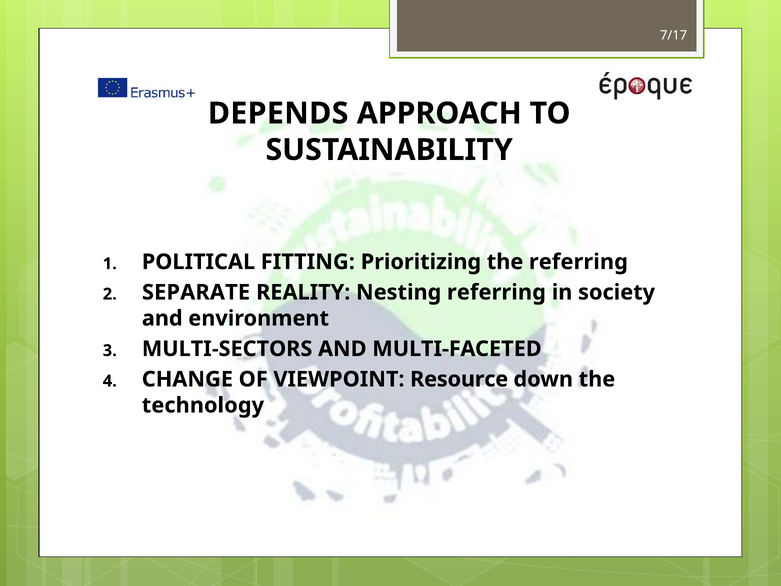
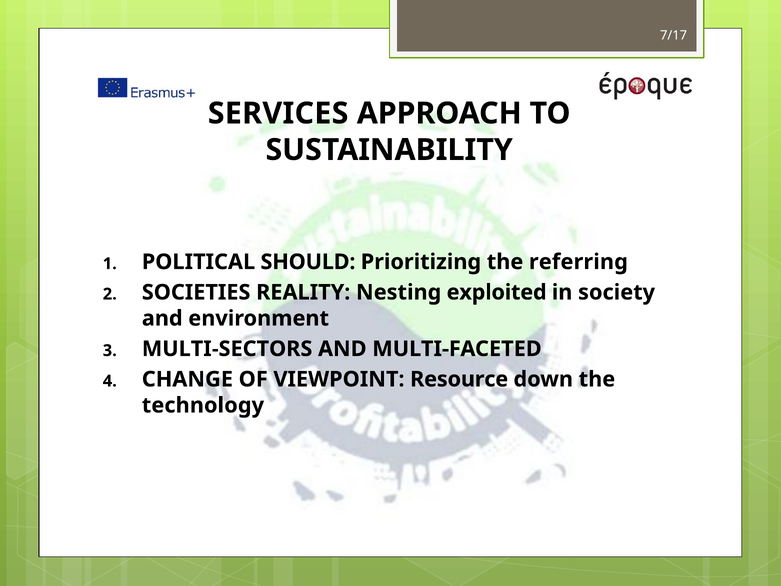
DEPENDS: DEPENDS -> SERVICES
FITTING: FITTING -> SHOULD
SEPARATE: SEPARATE -> SOCIETIES
Nesting referring: referring -> exploited
